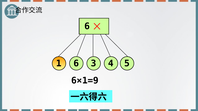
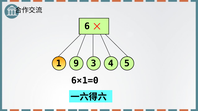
1 6: 6 -> 9
6×1=9: 6×1=9 -> 6×1=0
